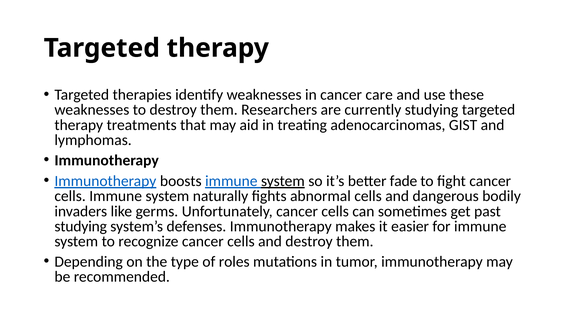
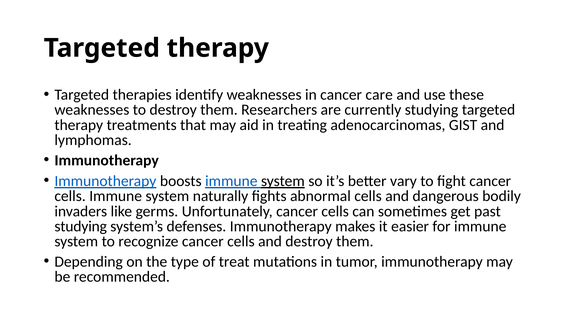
fade: fade -> vary
roles: roles -> treat
